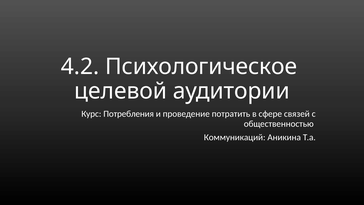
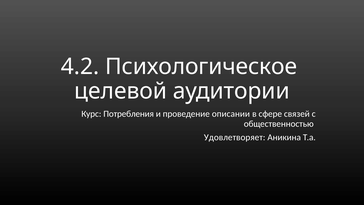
потратить: потратить -> описании
Коммуникаций: Коммуникаций -> Удовлетворяет
